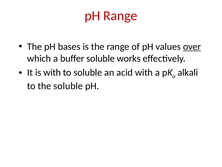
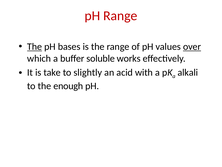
The at (35, 47) underline: none -> present
is with: with -> take
to soluble: soluble -> slightly
the soluble: soluble -> enough
